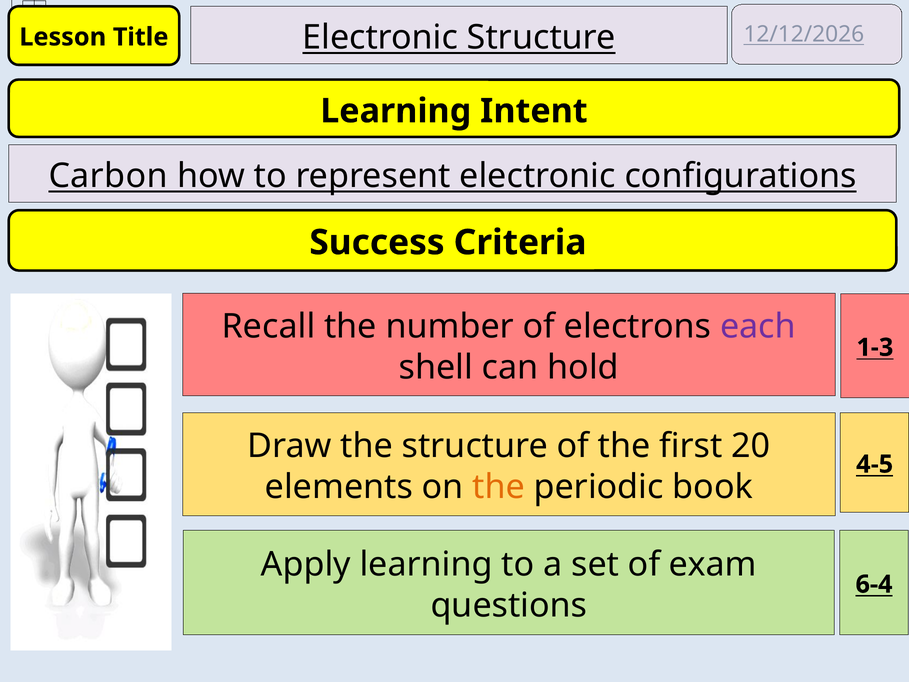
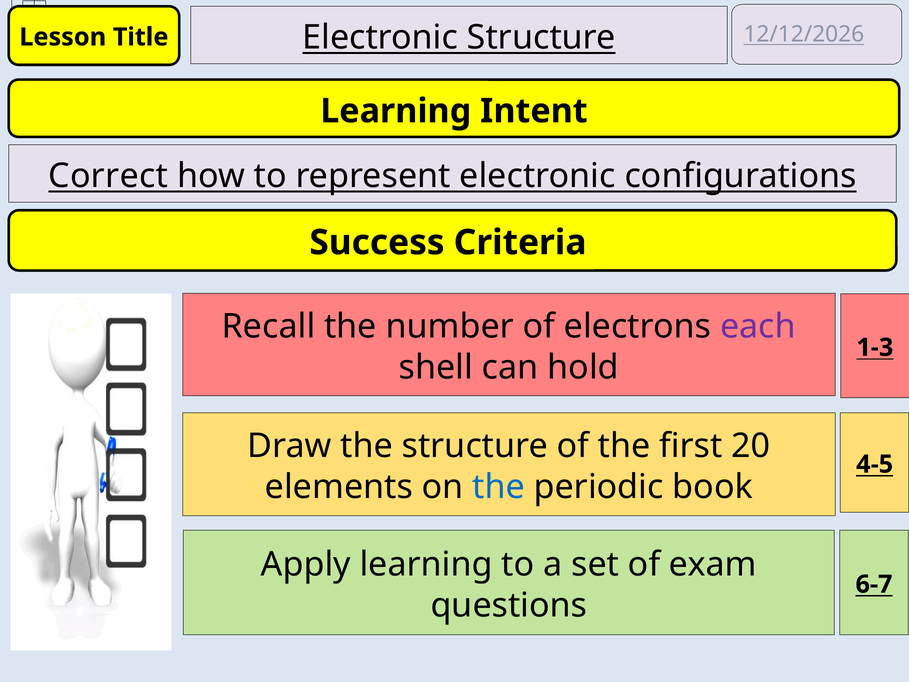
Carbon: Carbon -> Correct
the at (499, 487) colour: orange -> blue
6-4: 6-4 -> 6-7
